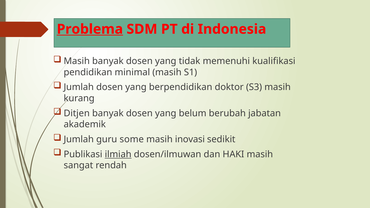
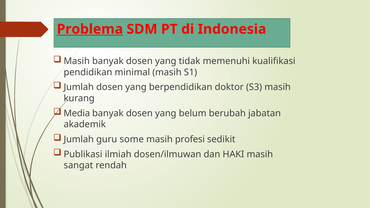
Ditjen: Ditjen -> Media
inovasi: inovasi -> profesi
ilmiah underline: present -> none
